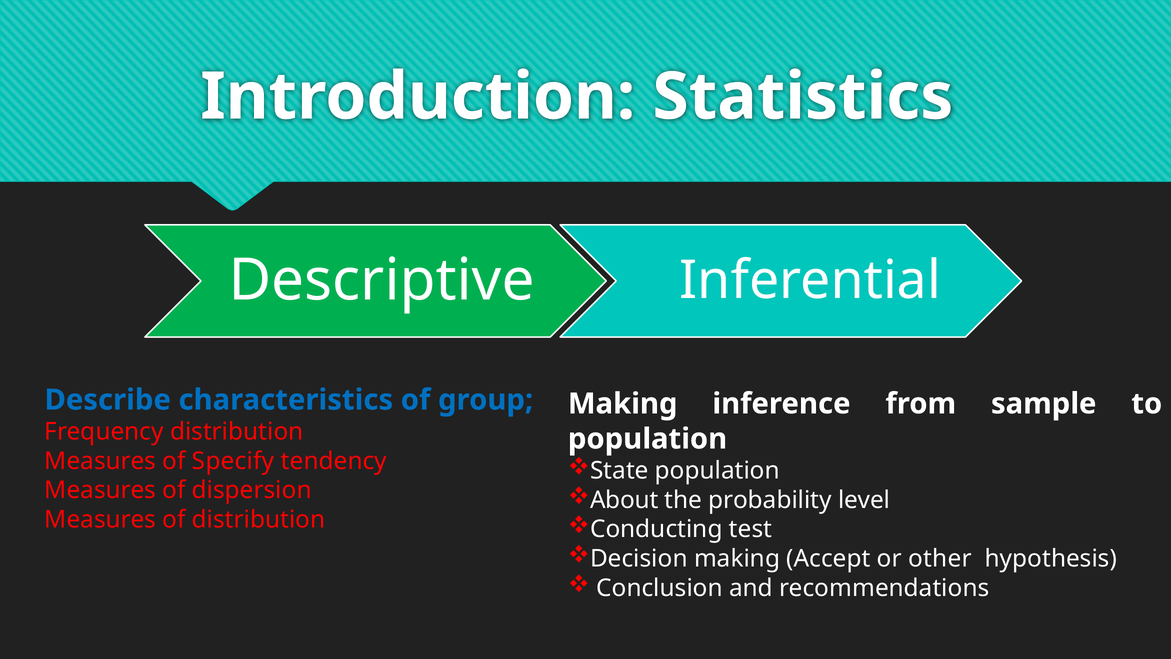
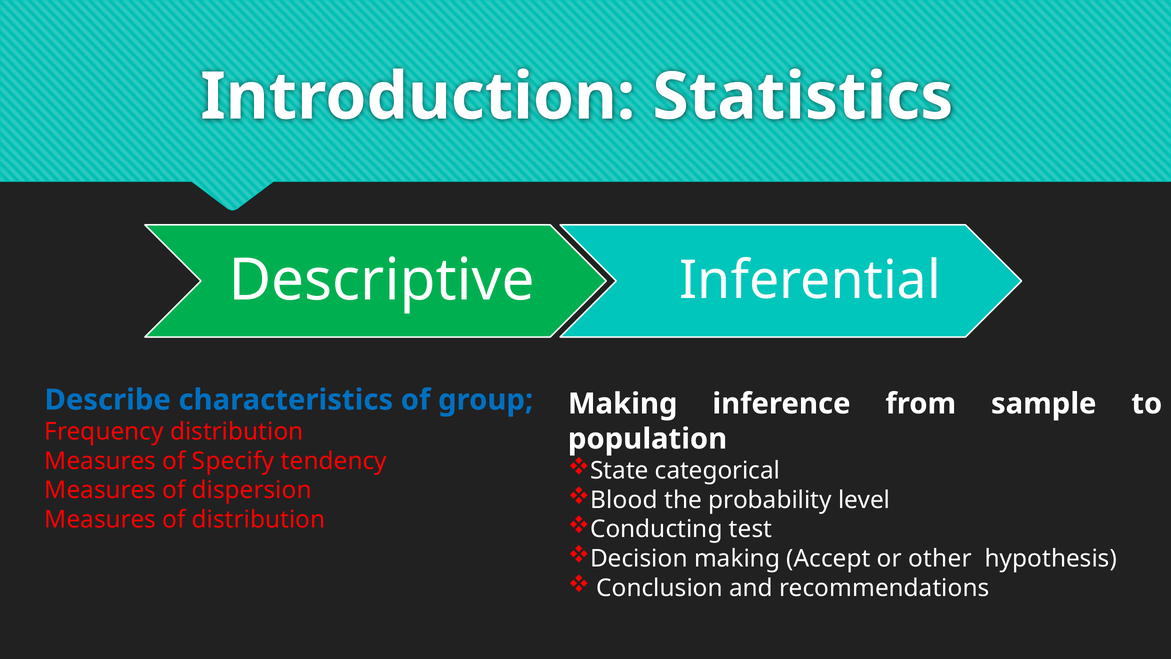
State population: population -> categorical
About: About -> Blood
